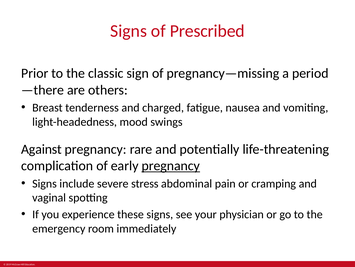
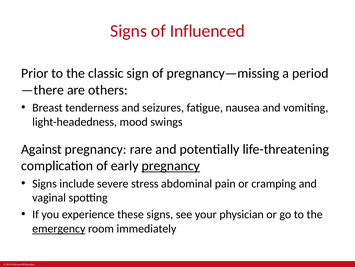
Prescribed: Prescribed -> Influenced
charged: charged -> seizures
emergency underline: none -> present
